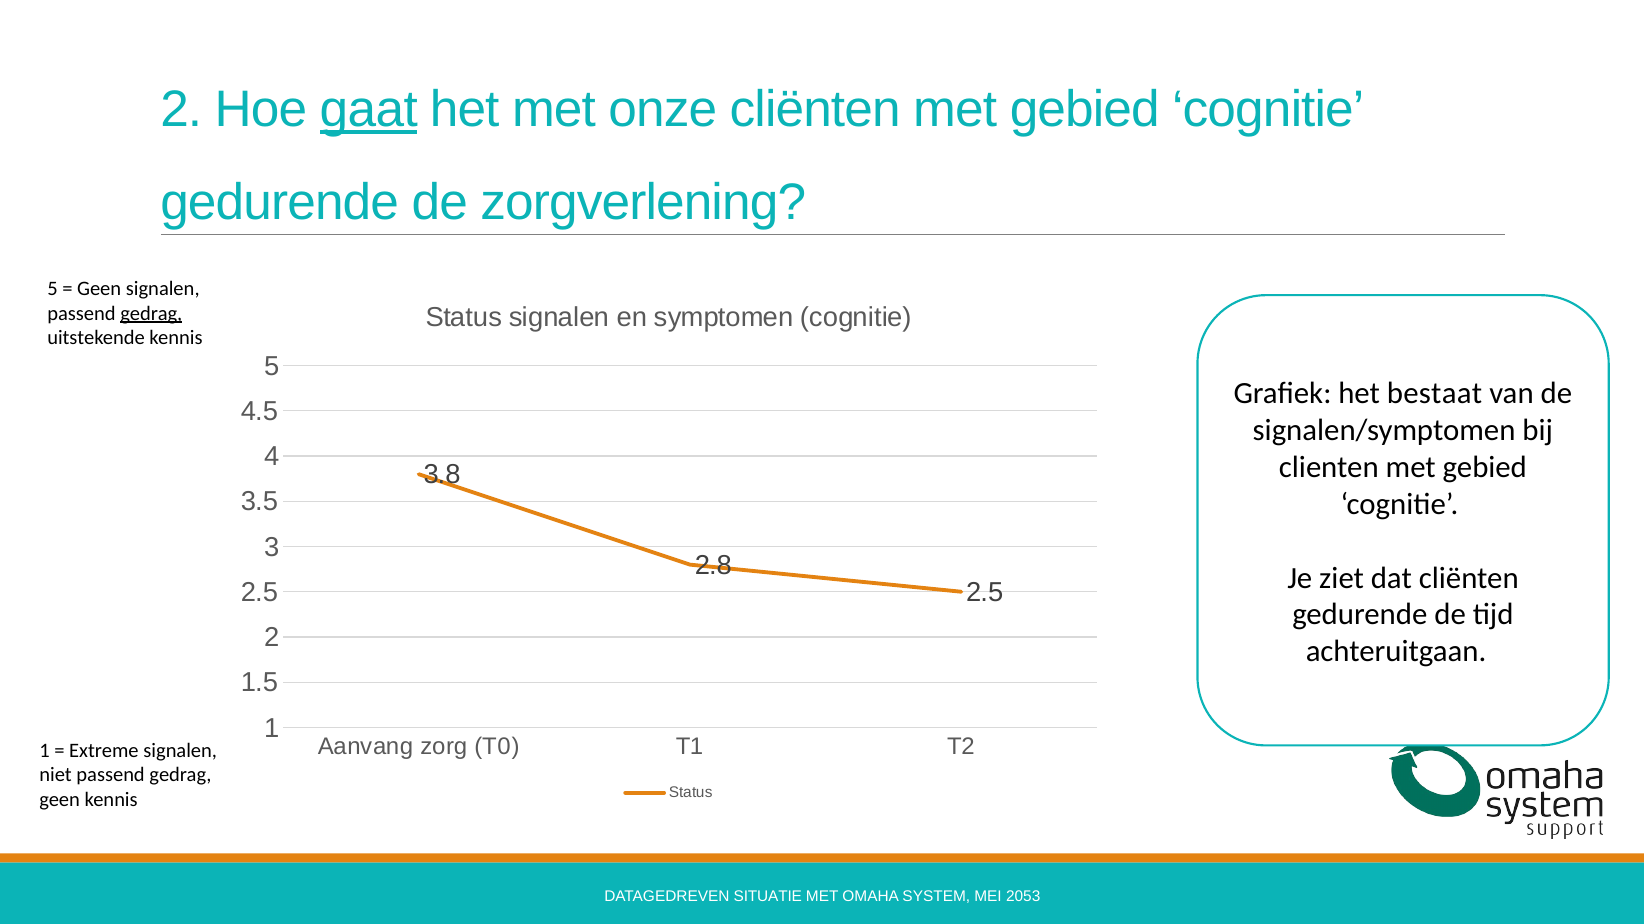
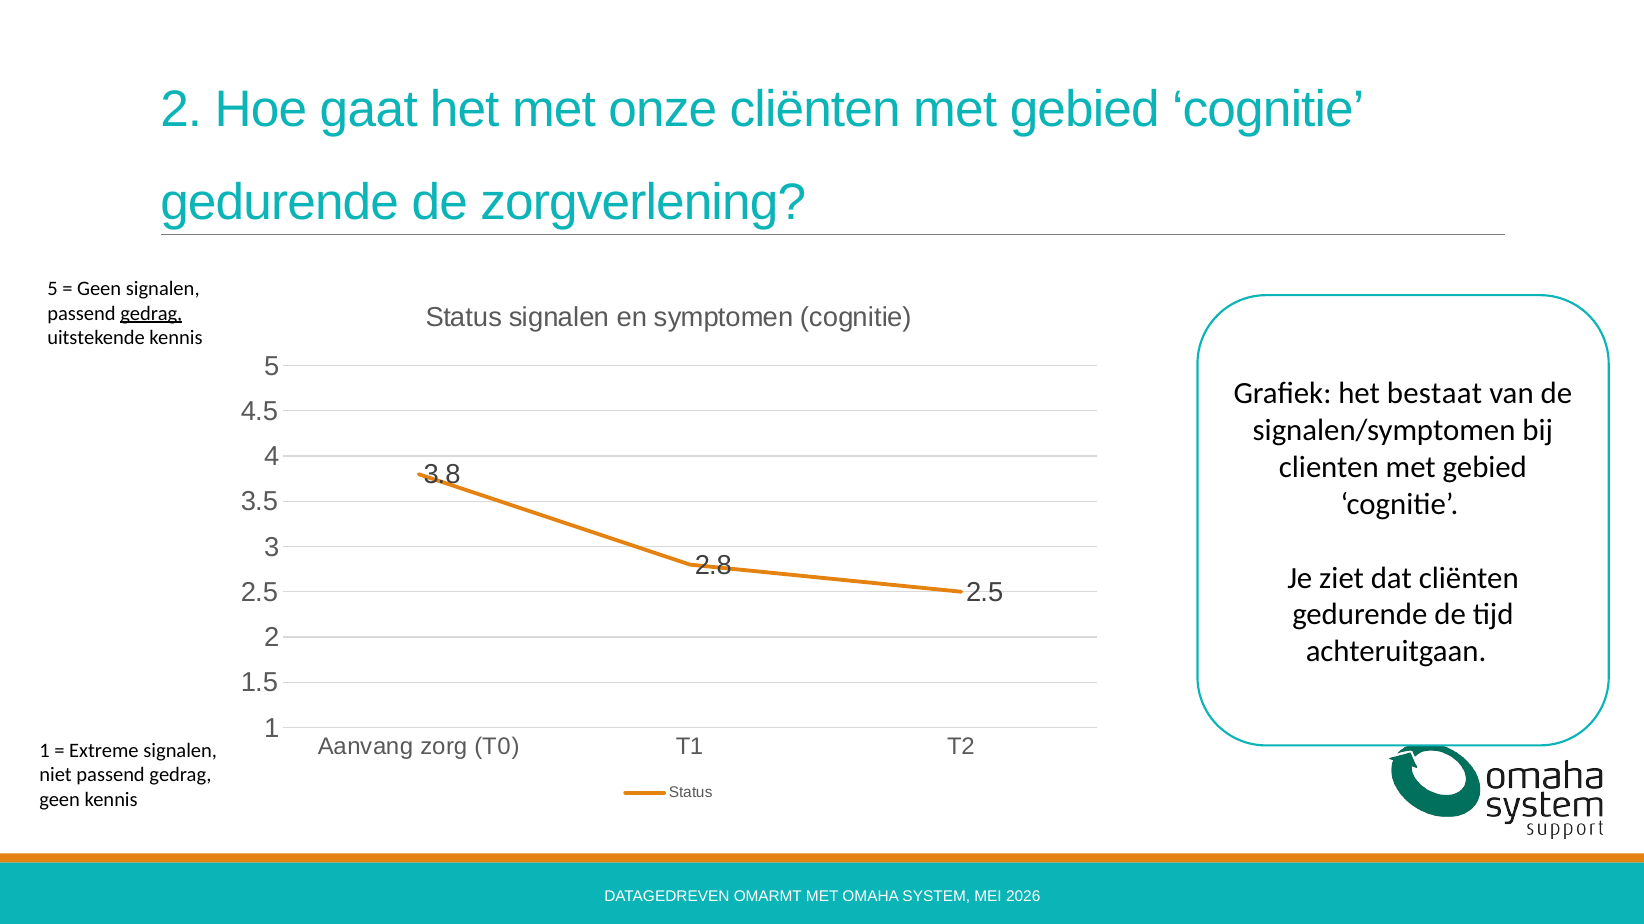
gaat underline: present -> none
SITUATIE: SITUATIE -> OMARMT
2053: 2053 -> 2026
